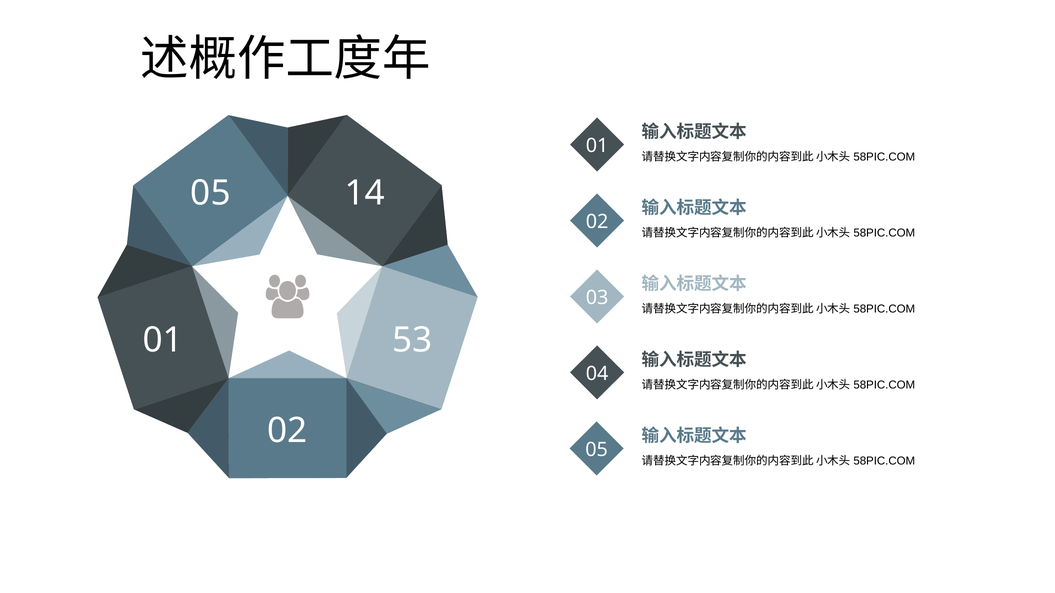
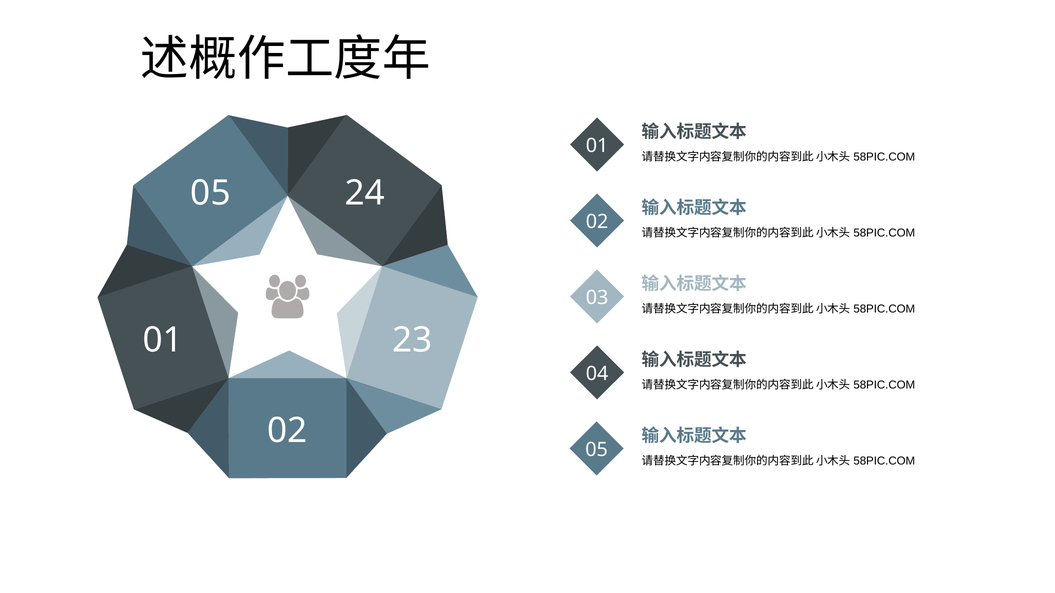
14: 14 -> 24
53: 53 -> 23
